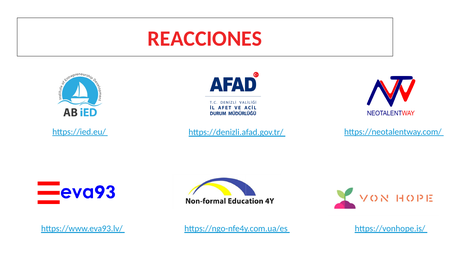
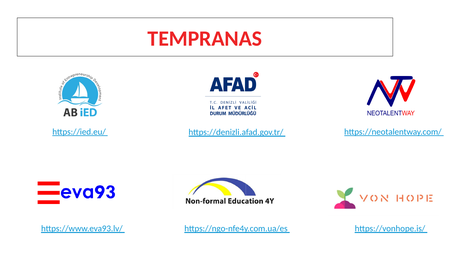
REACCIONES: REACCIONES -> TEMPRANAS
